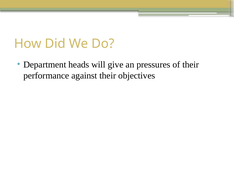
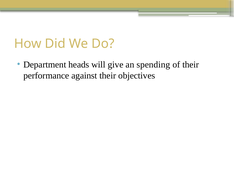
pressures: pressures -> spending
